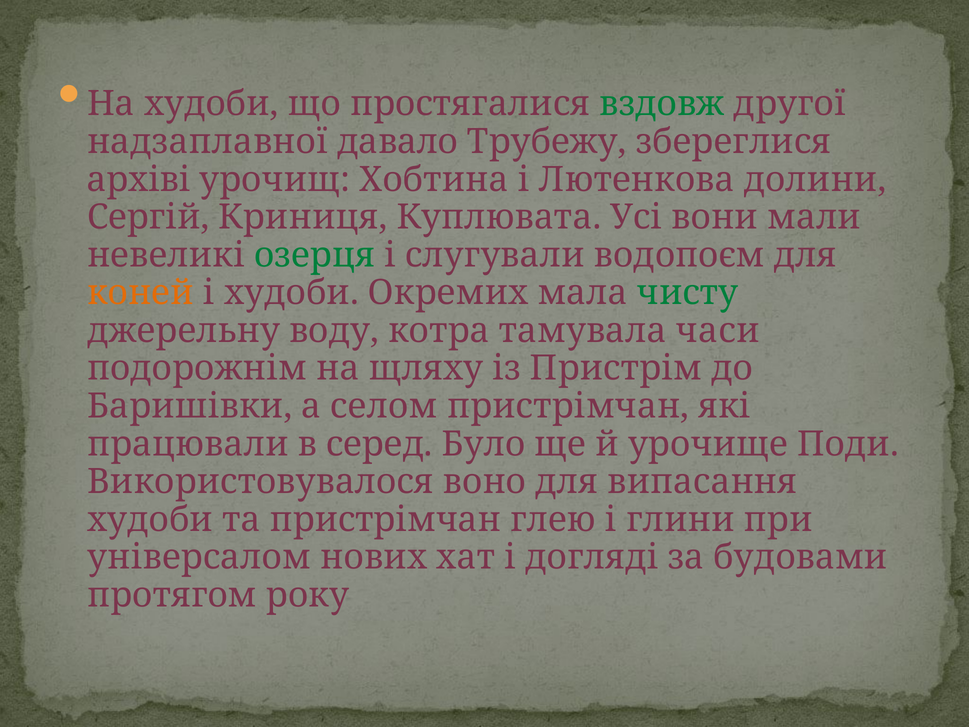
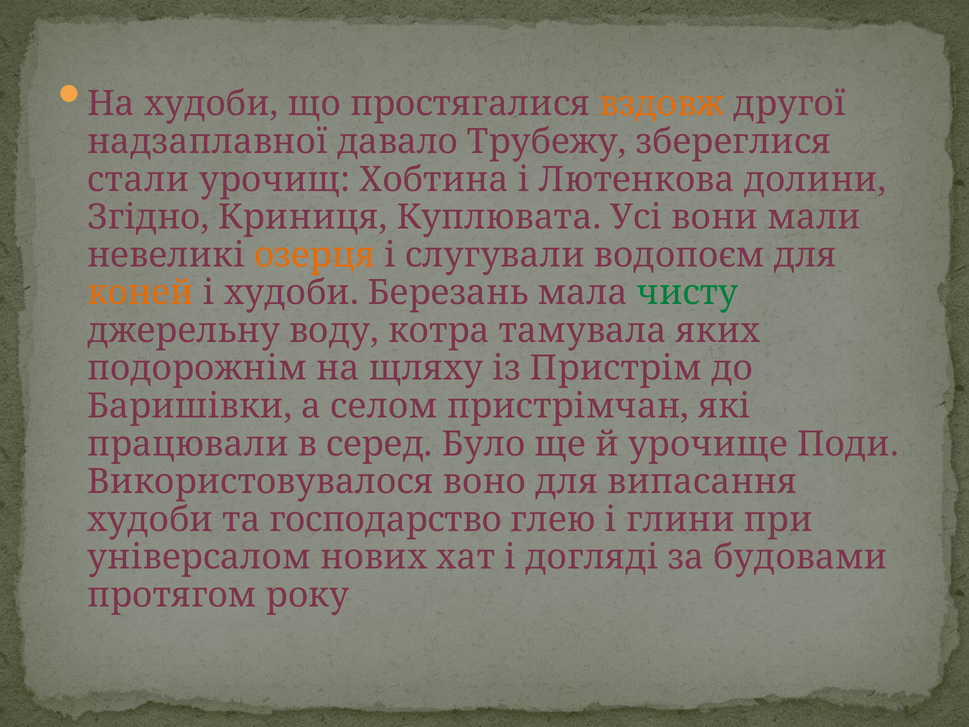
вздовж colour: green -> orange
архіві: архіві -> стали
Сергій: Сергій -> Згідно
озерця colour: green -> orange
Окремих: Окремих -> Березань
часи: часи -> яких
та пристрімчан: пристрімчан -> господарство
